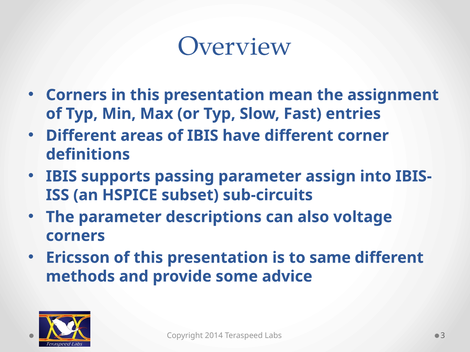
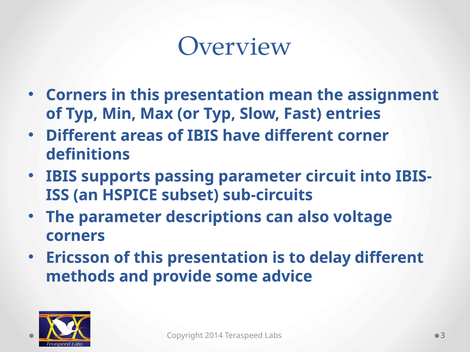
assign: assign -> circuit
same: same -> delay
